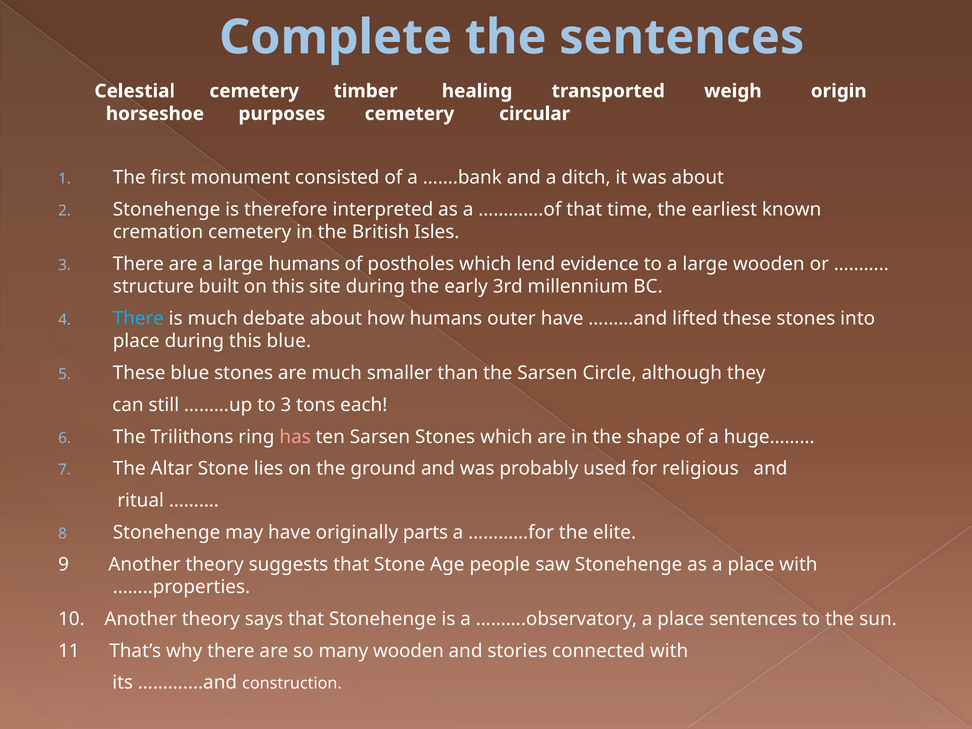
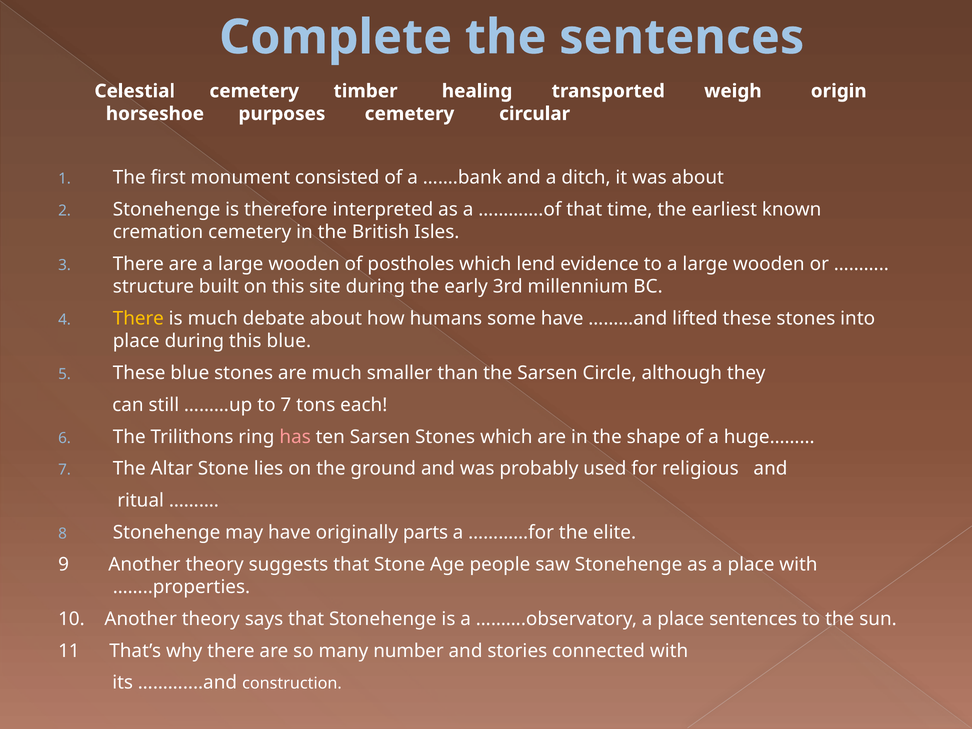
are a large humans: humans -> wooden
There at (138, 319) colour: light blue -> yellow
outer: outer -> some
to 3: 3 -> 7
many wooden: wooden -> number
